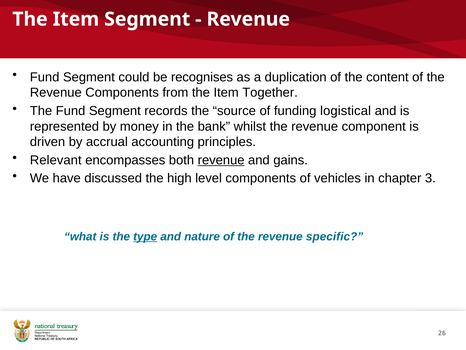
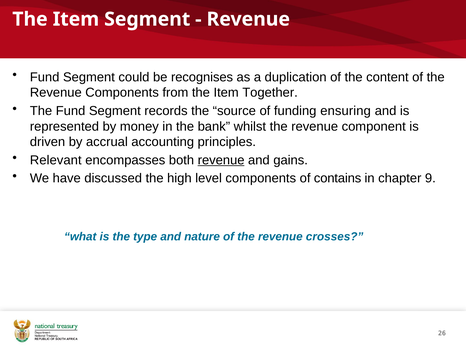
logistical: logistical -> ensuring
vehicles: vehicles -> contains
3: 3 -> 9
type underline: present -> none
specific: specific -> crosses
